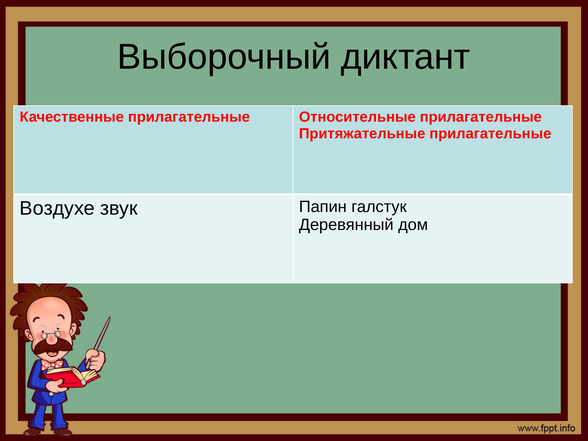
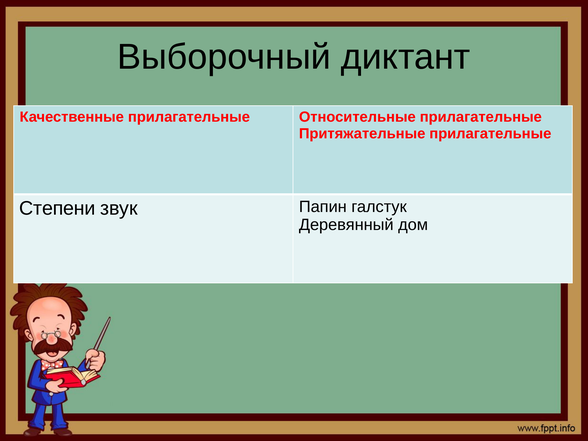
Воздухе: Воздухе -> Степени
